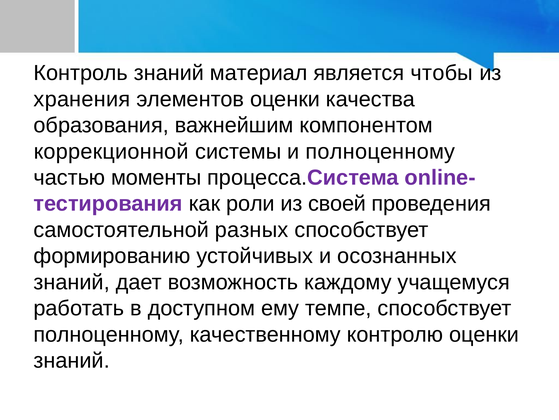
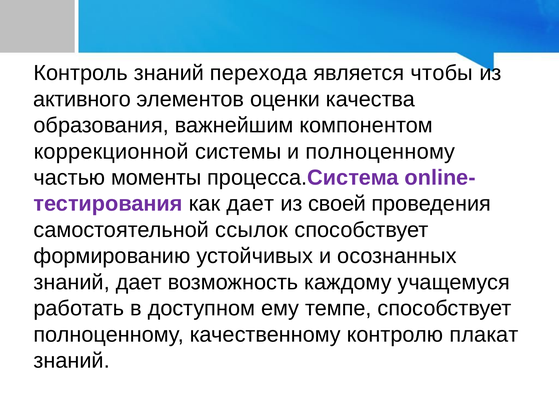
материал: материал -> перехода
хранения: хранения -> активного
как роли: роли -> дает
разных: разных -> ссылок
контролю оценки: оценки -> плакат
